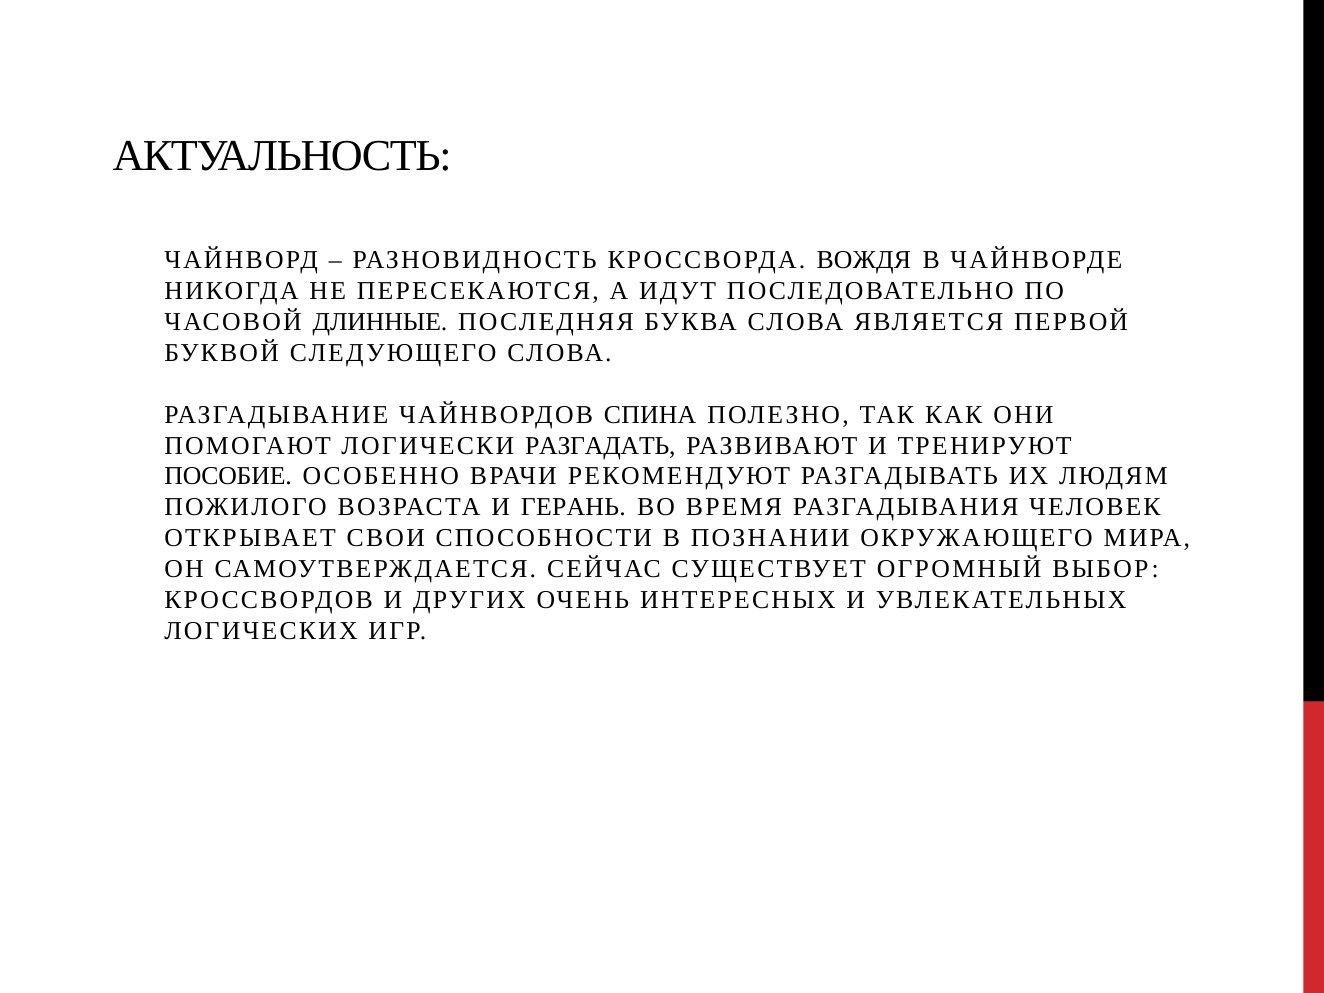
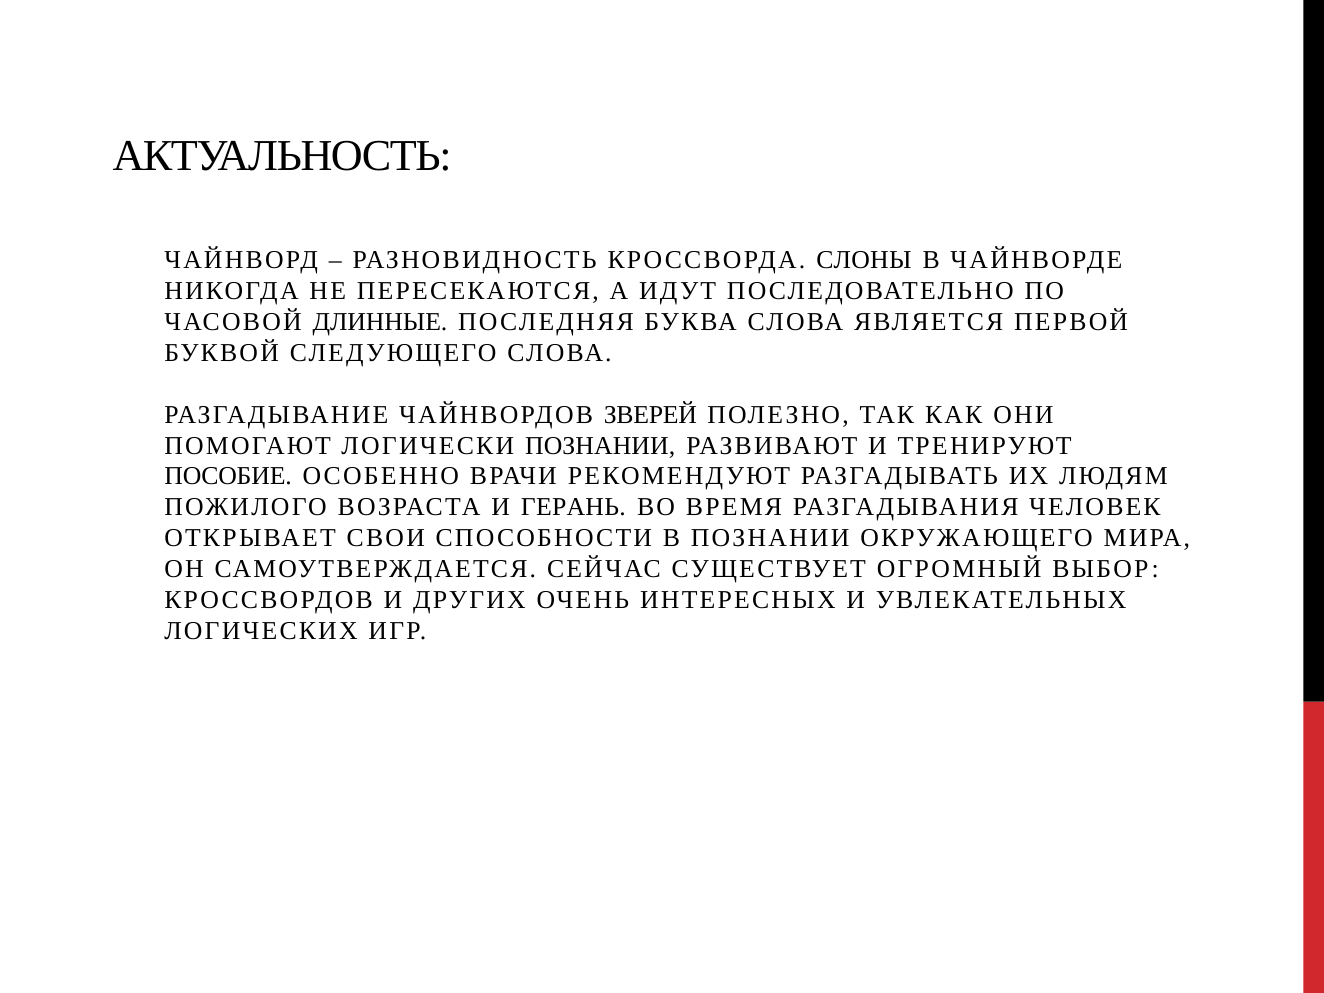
ВОЖДЯ: ВОЖДЯ -> СЛОНЫ
СПИНА: СПИНА -> ЗВЕРЕЙ
ЛОГИЧЕСКИ РАЗГАДАТЬ: РАЗГАДАТЬ -> ПОЗНАНИИ
